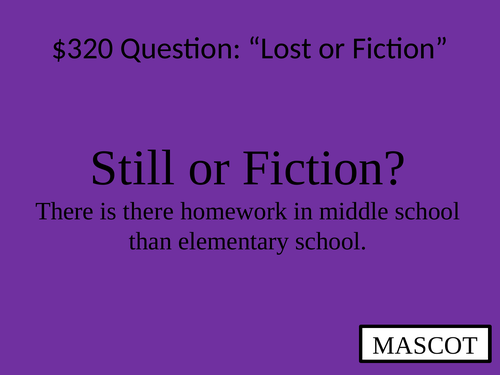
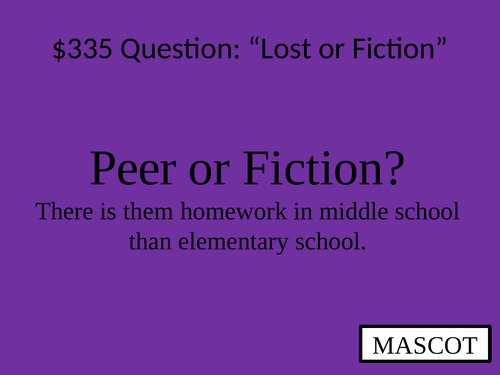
$320: $320 -> $335
Still: Still -> Peer
is there: there -> them
